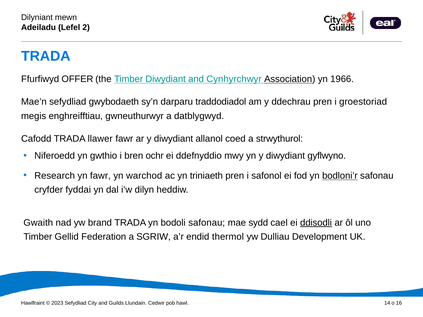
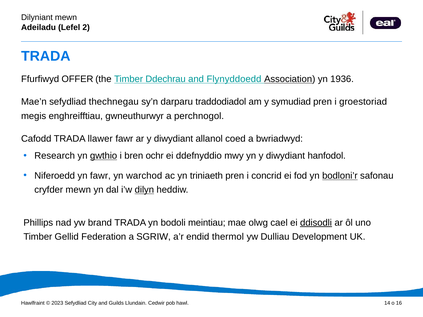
Timber Diwydiant: Diwydiant -> Ddechrau
Cynhyrchwyr: Cynhyrchwyr -> Flynyddoedd
1966: 1966 -> 1936
gwybodaeth: gwybodaeth -> thechnegau
ddechrau: ddechrau -> symudiad
datblygwyd: datblygwyd -> perchnogol
strwythurol: strwythurol -> bwriadwyd
Niferoedd: Niferoedd -> Research
gwthio underline: none -> present
gyflwyno: gyflwyno -> hanfodol
Research: Research -> Niferoedd
safonol: safonol -> concrid
cryfder fyddai: fyddai -> mewn
dilyn underline: none -> present
Gwaith: Gwaith -> Phillips
bodoli safonau: safonau -> meintiau
sydd: sydd -> olwg
